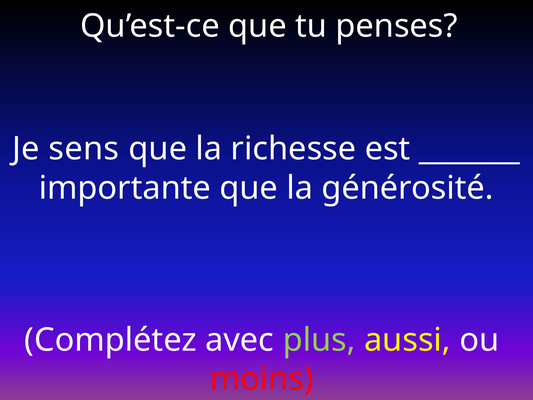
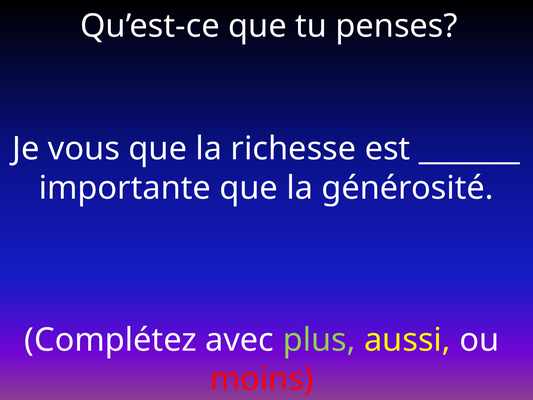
sens: sens -> vous
